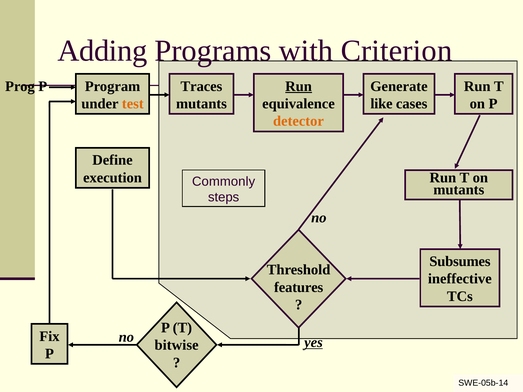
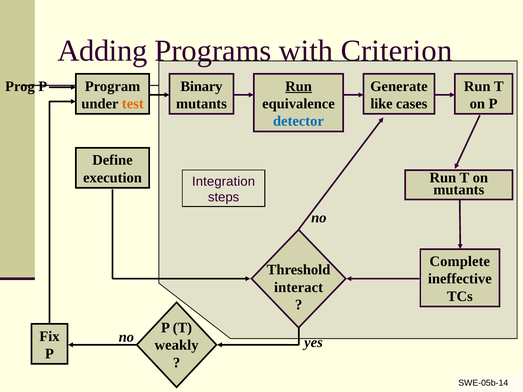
Traces: Traces -> Binary
detector colour: orange -> blue
Commonly: Commonly -> Integration
Subsumes: Subsumes -> Complete
features: features -> interact
yes underline: present -> none
bitwise: bitwise -> weakly
